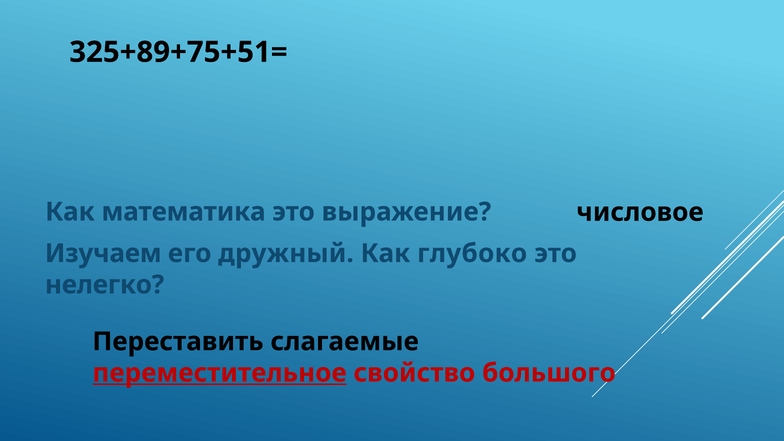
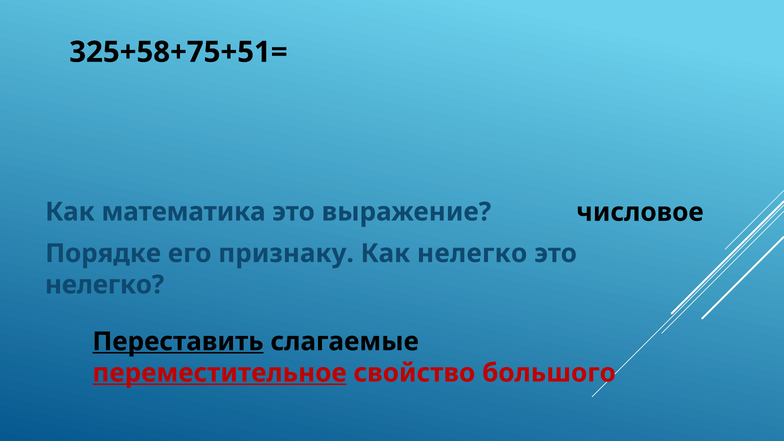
325+89+75+51=: 325+89+75+51= -> 325+58+75+51=
Изучаем: Изучаем -> Порядке
дружный: дружный -> признаку
Как глубоко: глубоко -> нелегко
Переставить underline: none -> present
